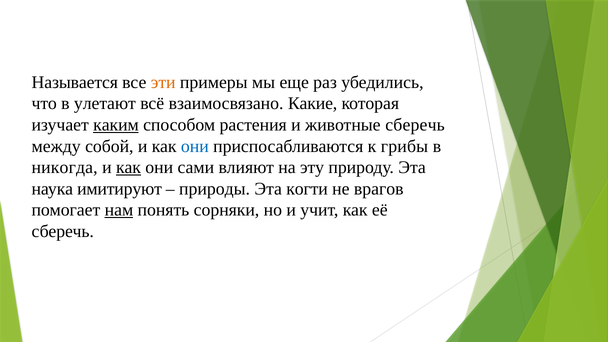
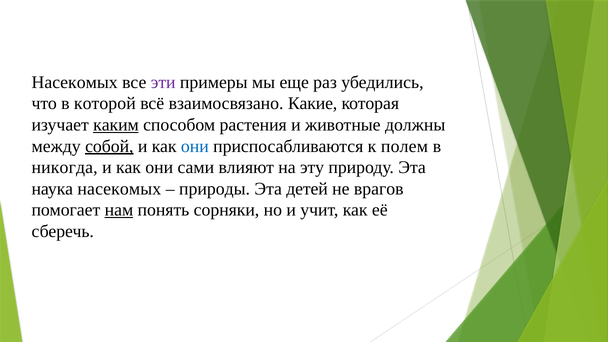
Называется at (75, 82): Называется -> Насекомых
эти colour: orange -> purple
улетают: улетают -> которой
животные сберечь: сберечь -> должны
собой underline: none -> present
грибы: грибы -> полем
как at (129, 167) underline: present -> none
наука имитируют: имитируют -> насекомых
когти: когти -> детей
